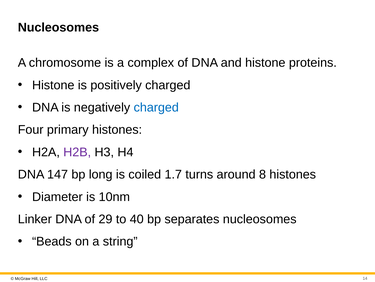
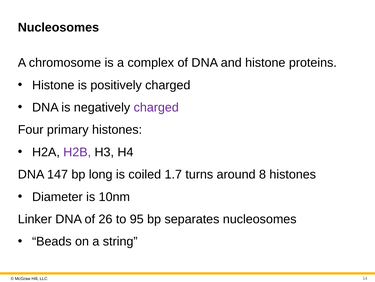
charged at (156, 107) colour: blue -> purple
29: 29 -> 26
40: 40 -> 95
